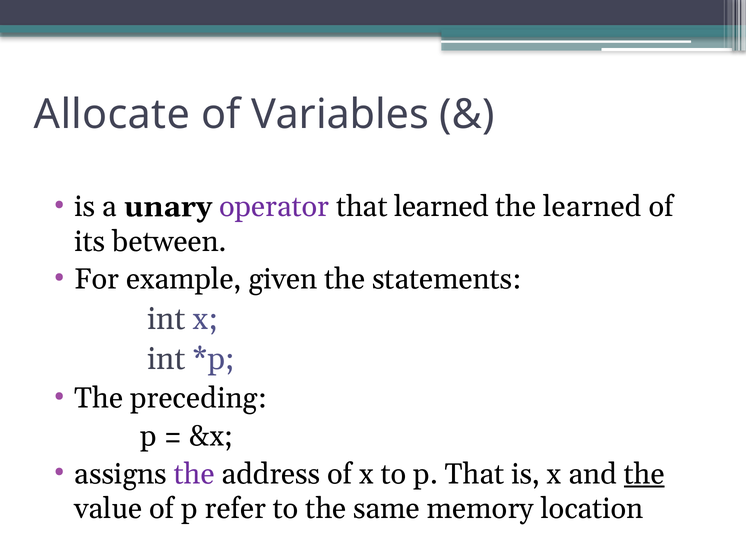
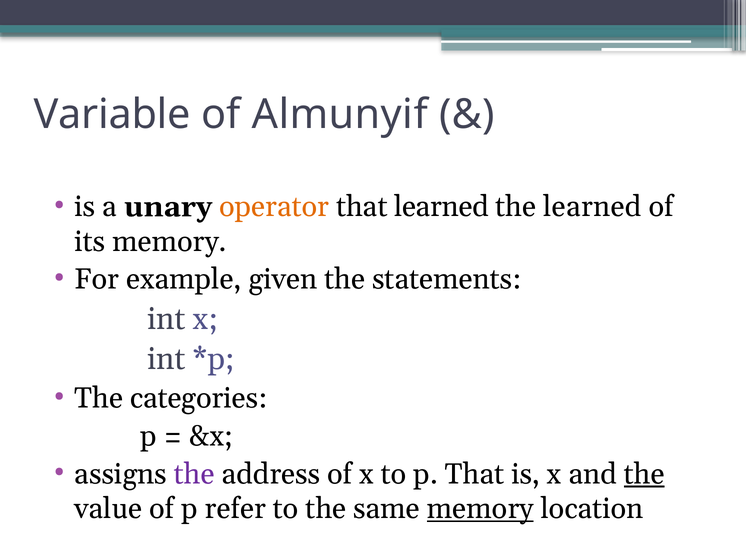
Allocate: Allocate -> Variable
Variables: Variables -> Almunyif
operator colour: purple -> orange
its between: between -> memory
preceding: preceding -> categories
memory at (480, 508) underline: none -> present
